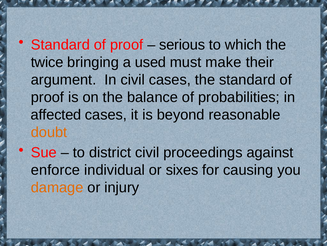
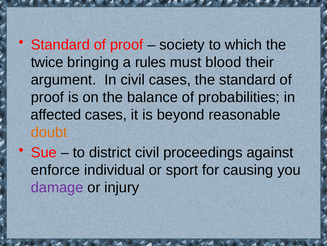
serious: serious -> society
used: used -> rules
make: make -> blood
sixes: sixes -> sport
damage colour: orange -> purple
